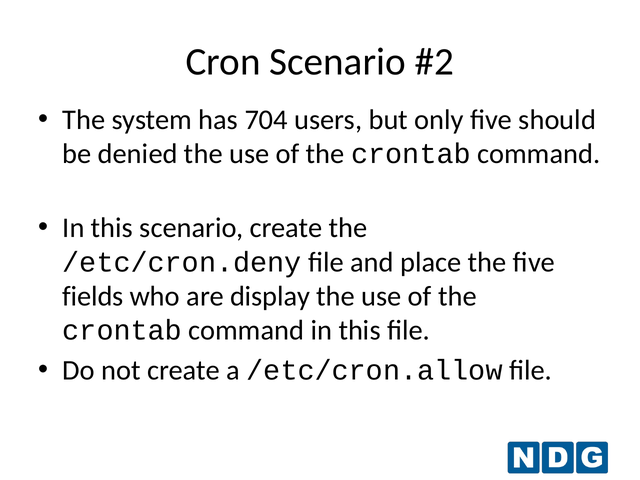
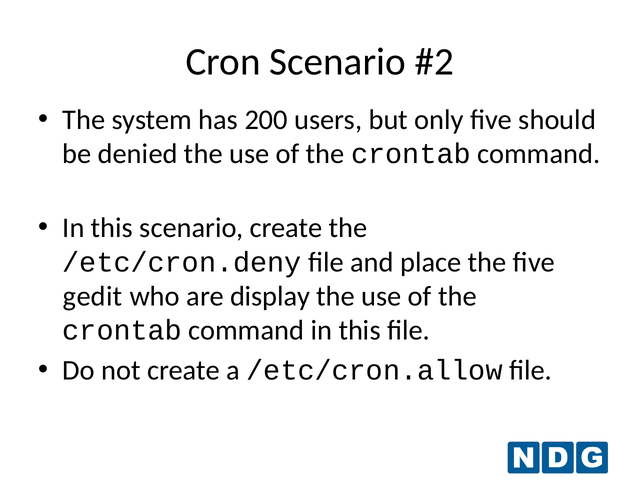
704: 704 -> 200
fields: fields -> gedit
